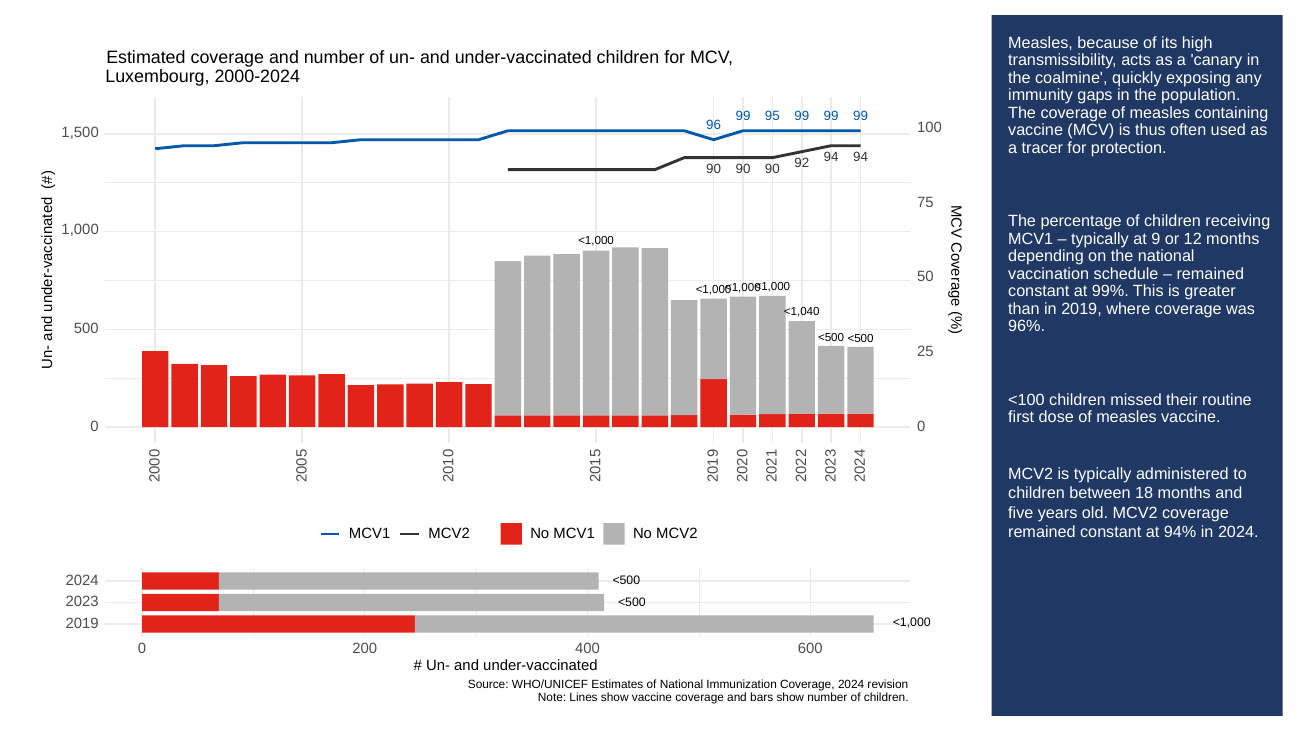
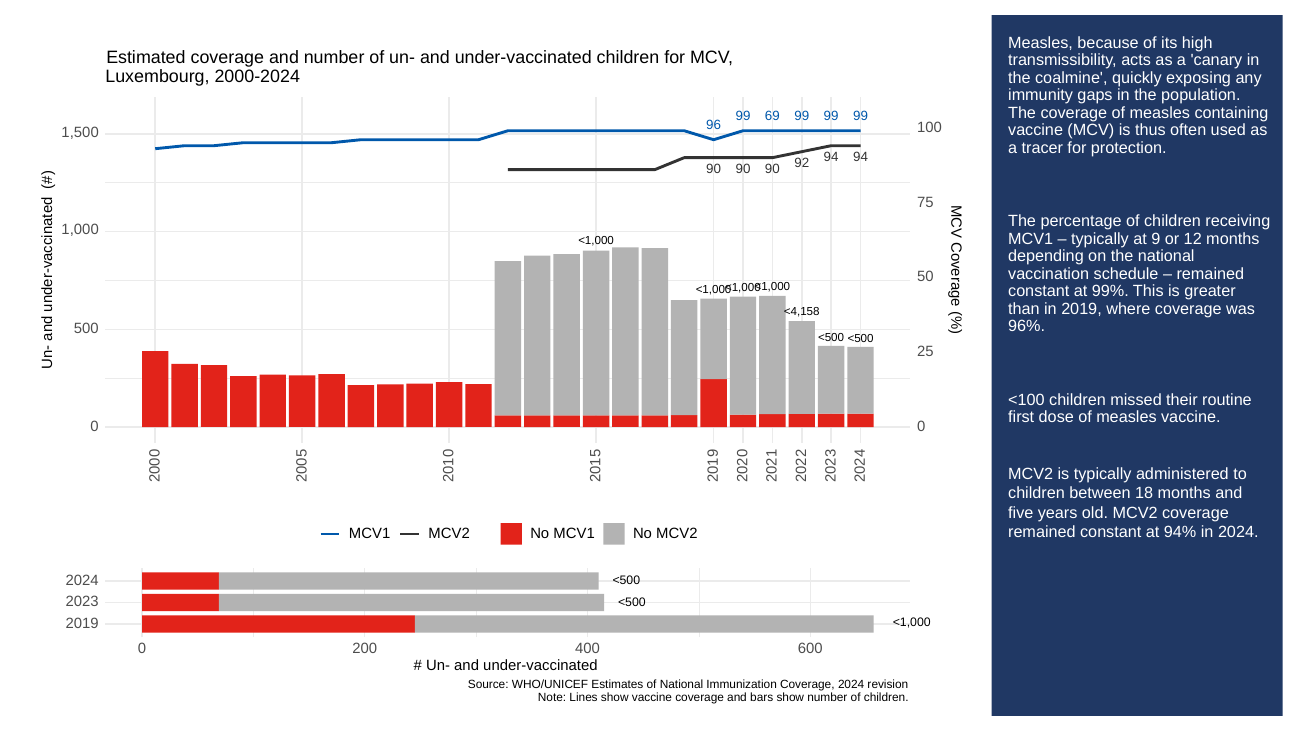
95: 95 -> 69
<1,040: <1,040 -> <4,158
